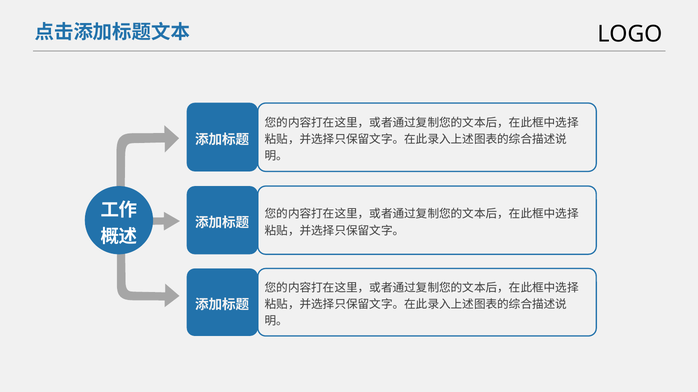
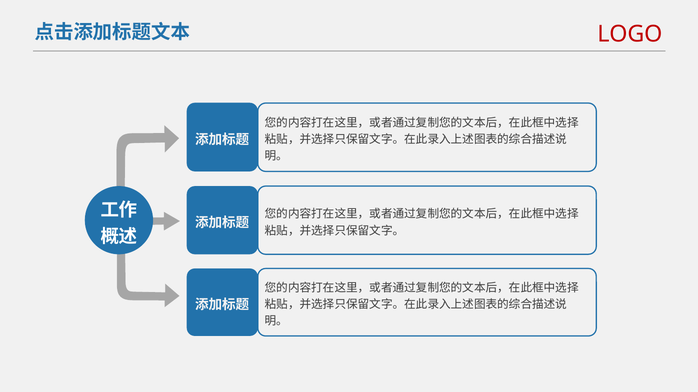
LOGO colour: black -> red
